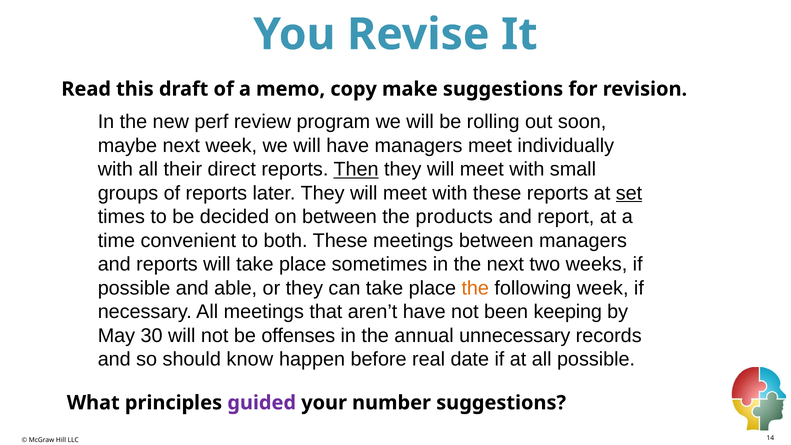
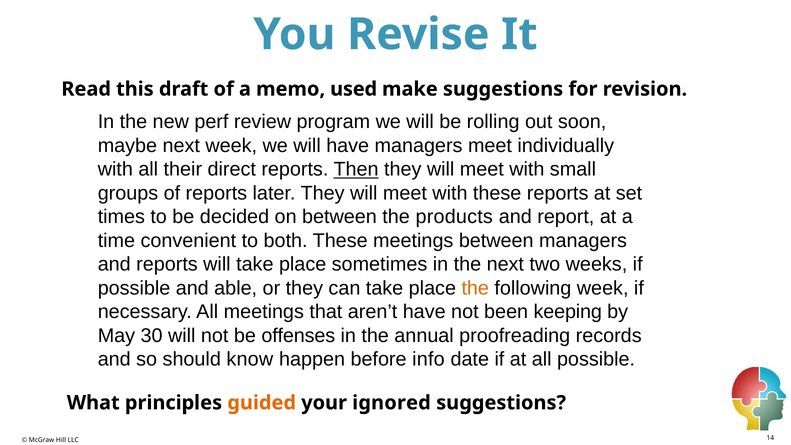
copy: copy -> used
set underline: present -> none
unnecessary: unnecessary -> proofreading
real: real -> info
guided colour: purple -> orange
number: number -> ignored
